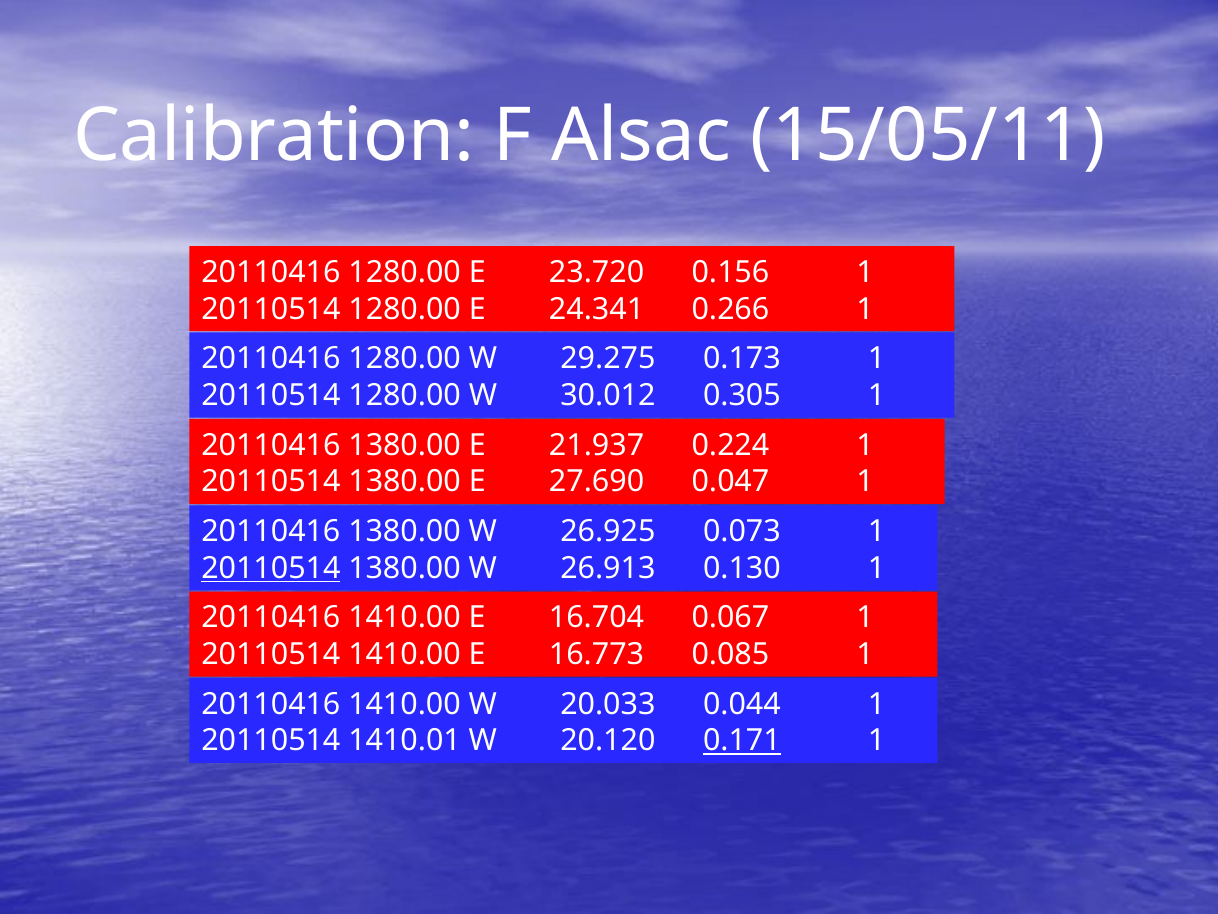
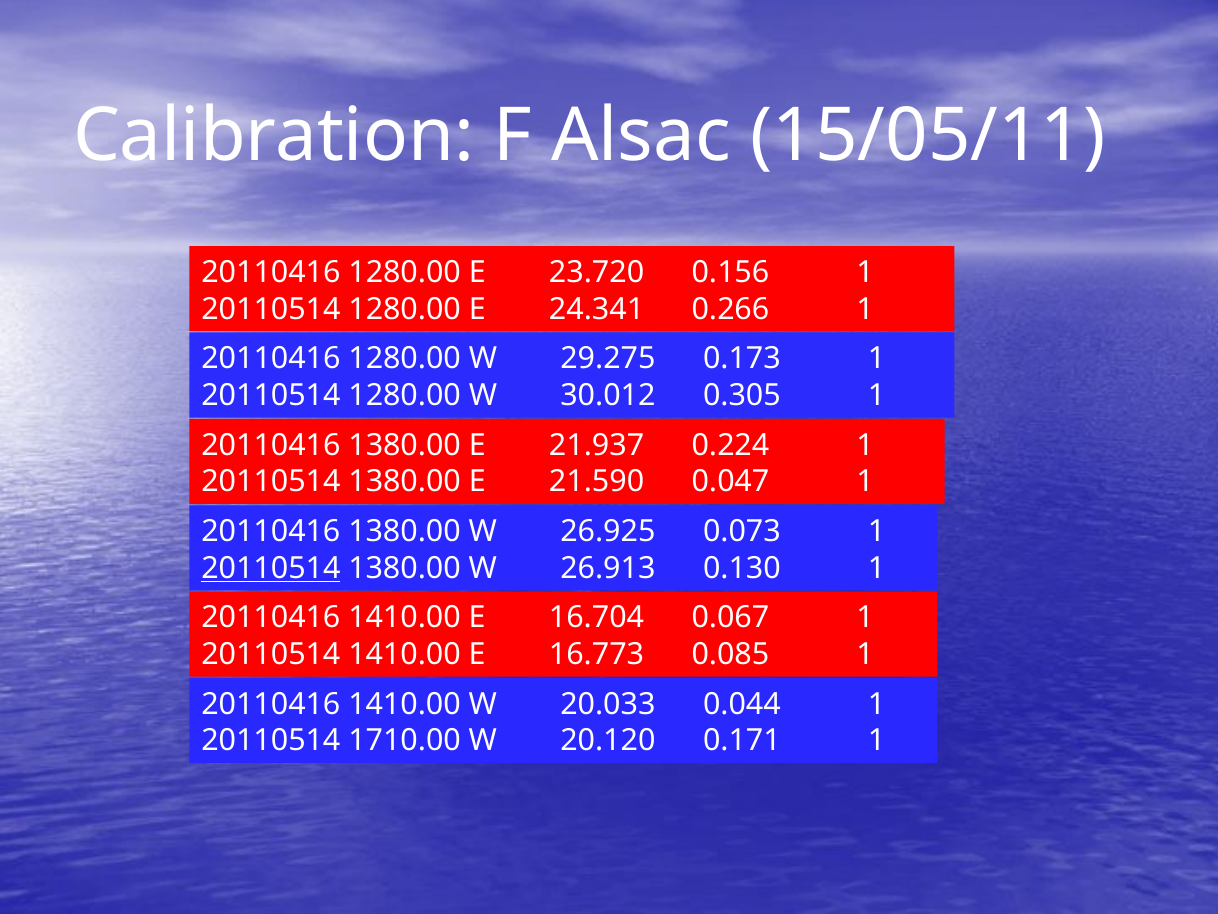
27.690: 27.690 -> 21.590
1410.01: 1410.01 -> 1710.00
0.171 underline: present -> none
